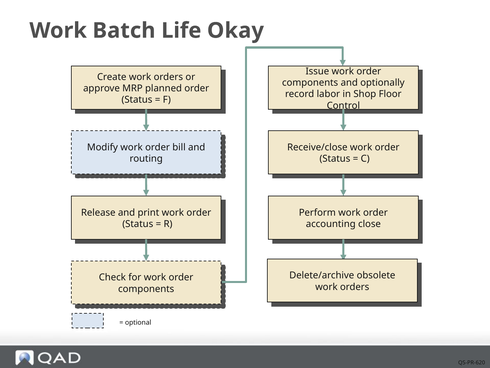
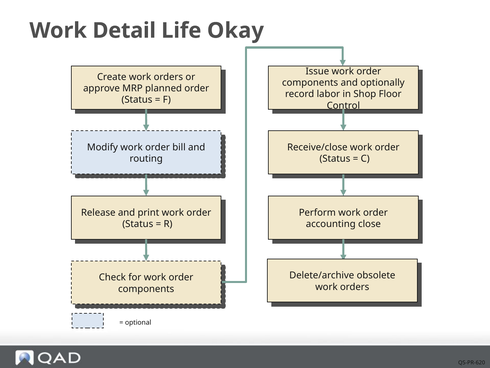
Batch: Batch -> Detail
